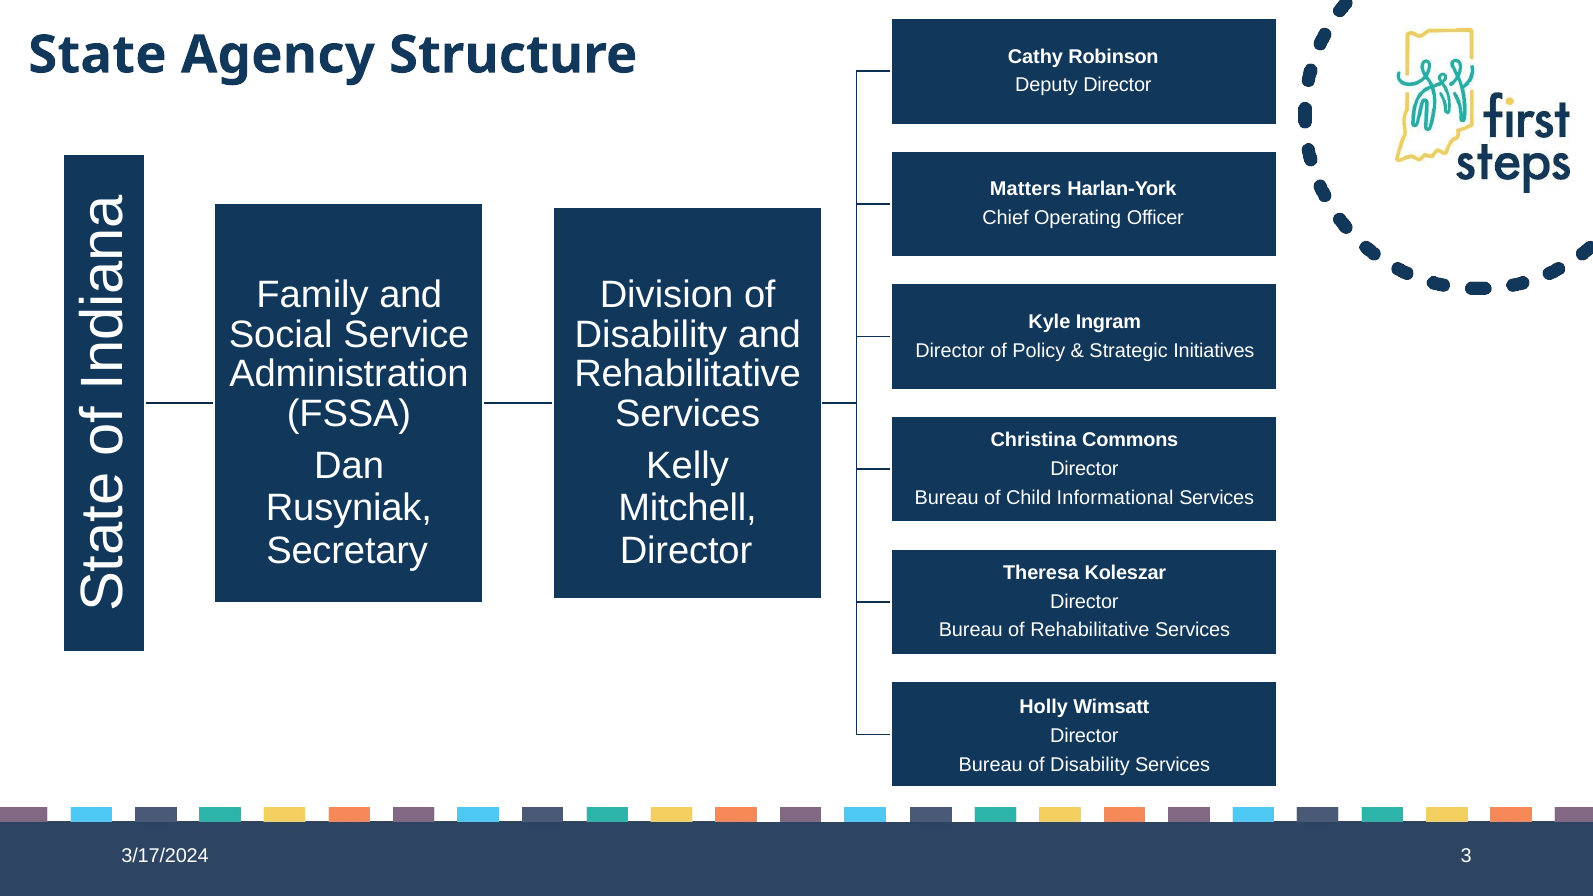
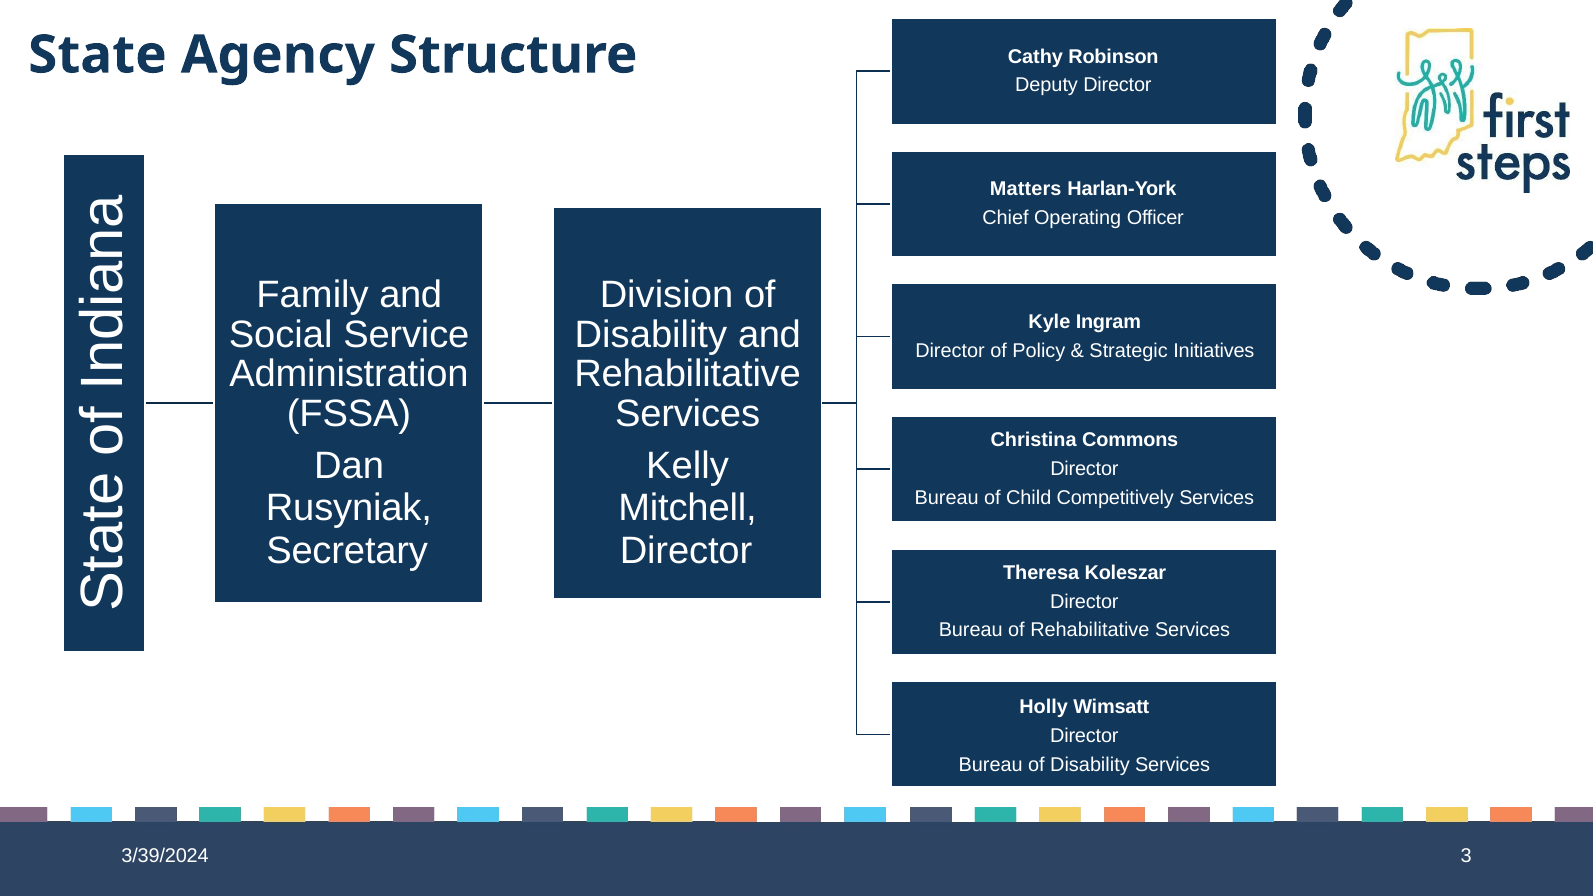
Informational: Informational -> Competitively
3/17/2024: 3/17/2024 -> 3/39/2024
